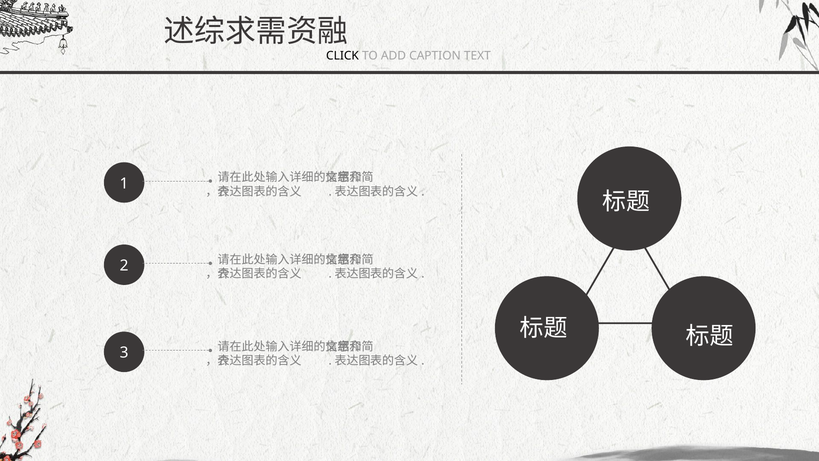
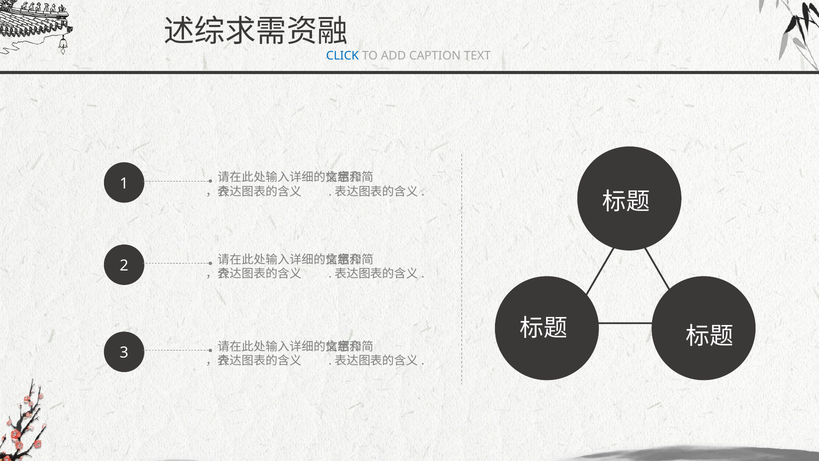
CLICK colour: black -> blue
